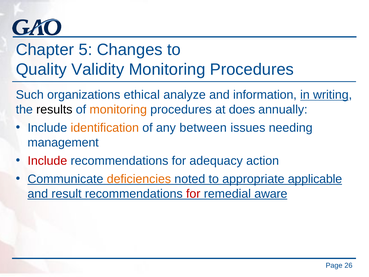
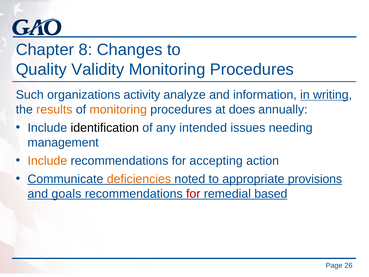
5: 5 -> 8
ethical: ethical -> activity
results colour: black -> orange
identification colour: orange -> black
between: between -> intended
Include at (47, 161) colour: red -> orange
adequacy: adequacy -> accepting
applicable: applicable -> provisions
result: result -> goals
aware: aware -> based
